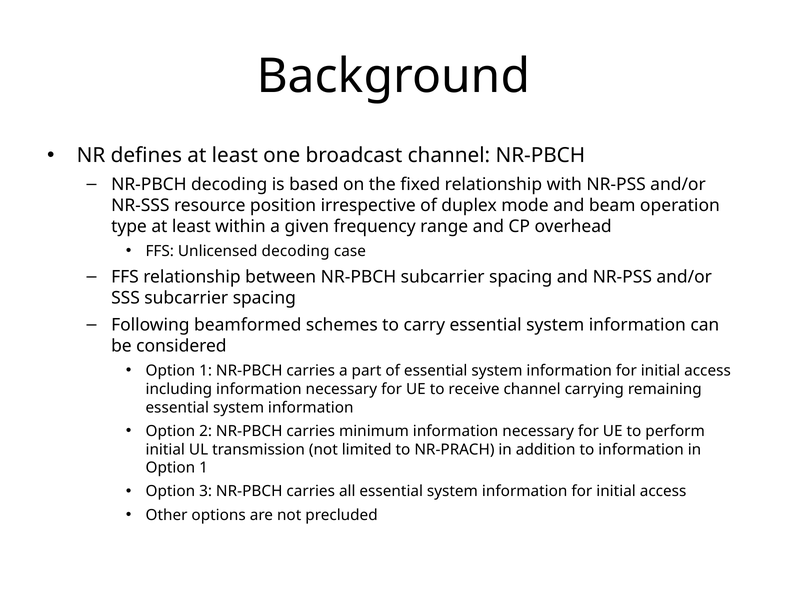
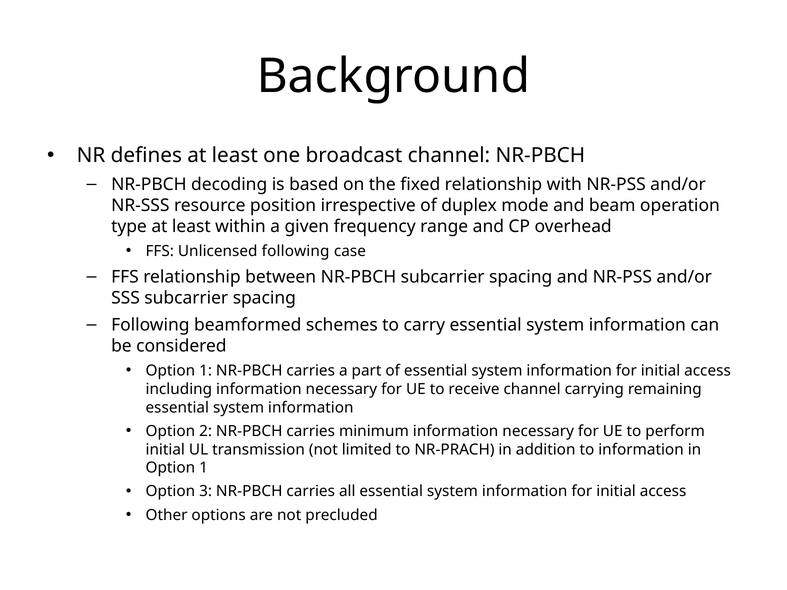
Unlicensed decoding: decoding -> following
